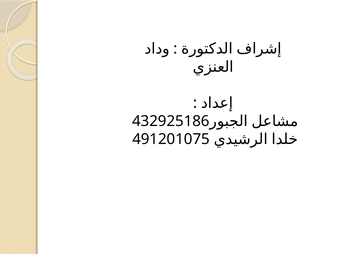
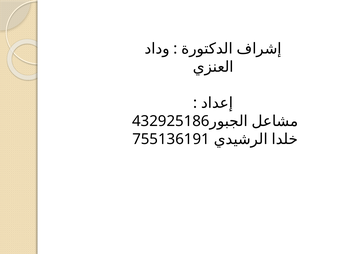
491201075: 491201075 -> 755136191
